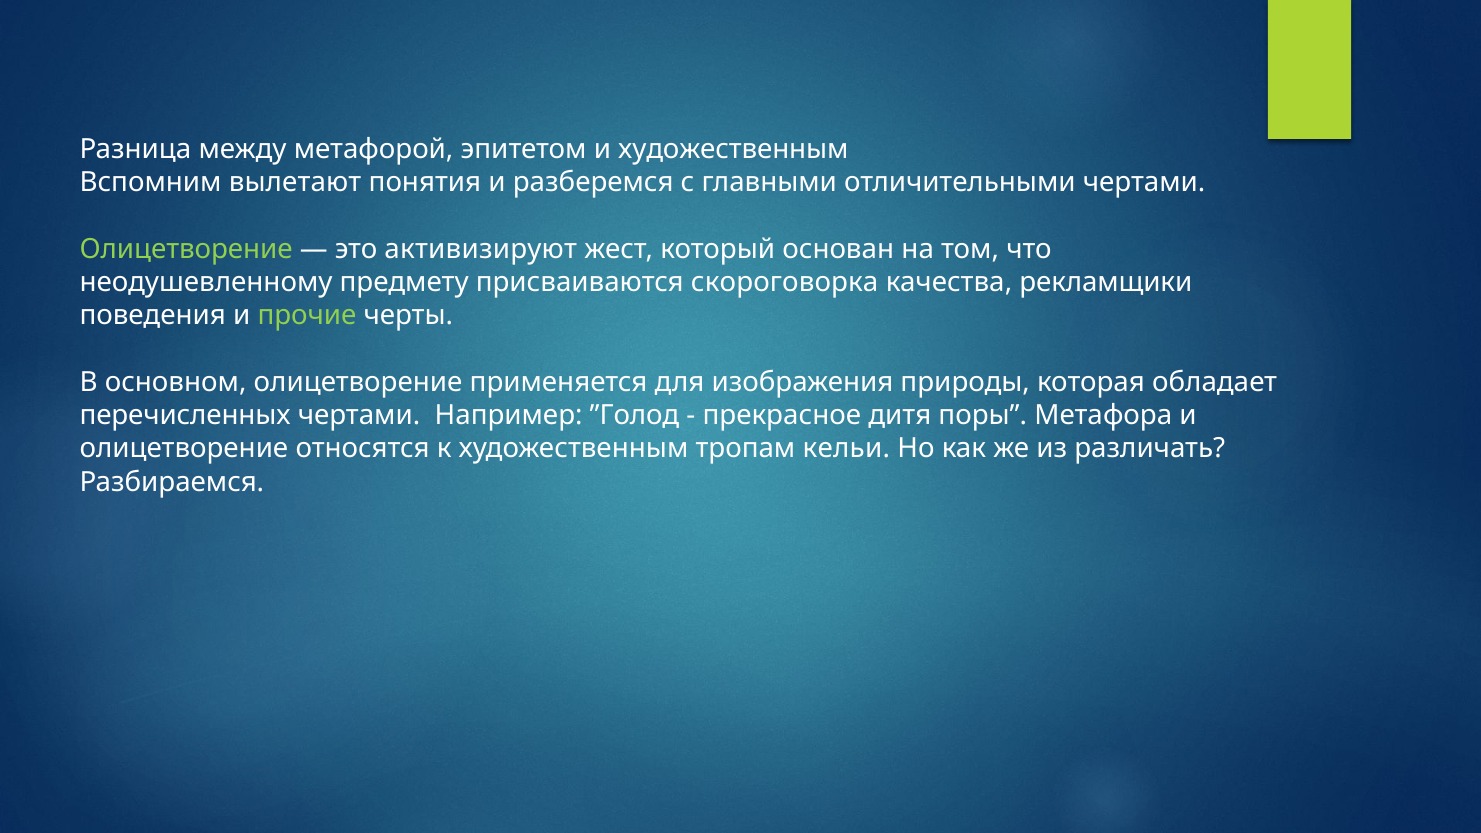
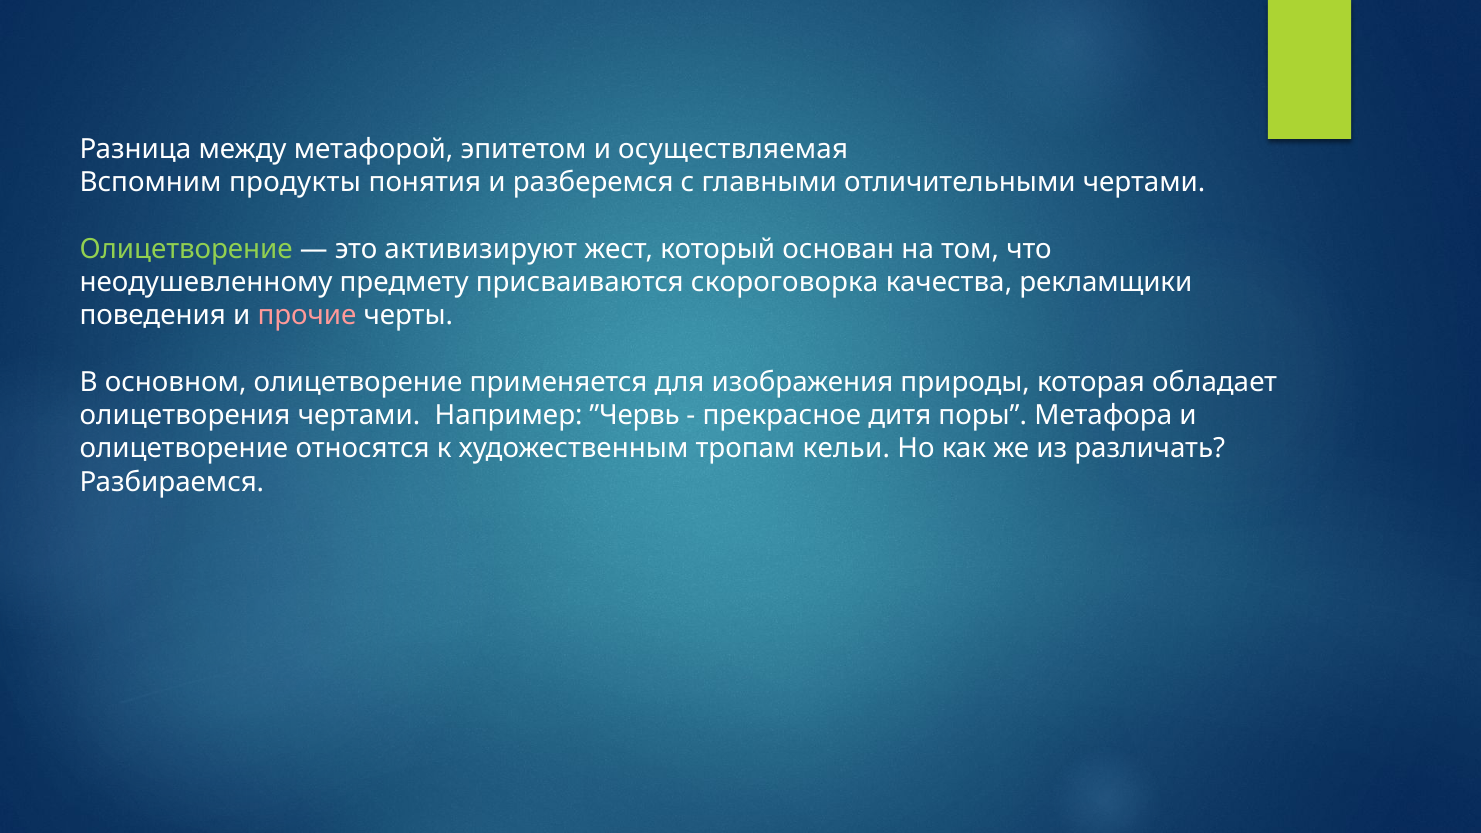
и художественным: художественным -> осуществляемая
вылетают: вылетают -> продукты
прочие colour: light green -> pink
перечисленных: перечисленных -> олицетворения
”Голод: ”Голод -> ”Червь
